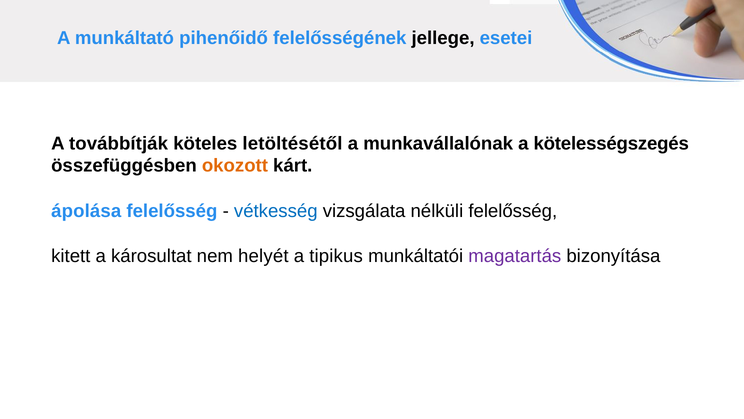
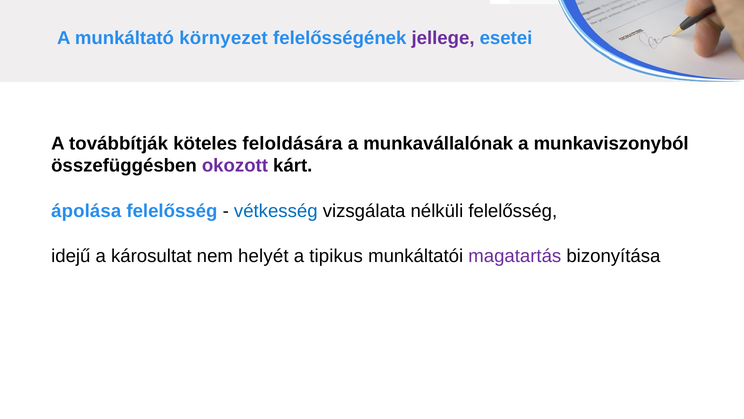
pihenőidő: pihenőidő -> környezet
jellege colour: black -> purple
letöltésétől: letöltésétől -> feloldására
kötelességszegés: kötelességszegés -> munkaviszonyból
okozott colour: orange -> purple
kitett: kitett -> idejű
